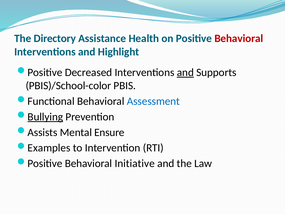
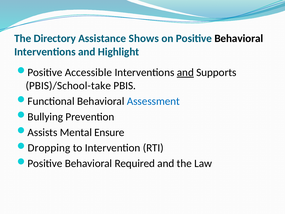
Health: Health -> Shows
Behavioral at (239, 38) colour: red -> black
Decreased: Decreased -> Accessible
PBIS)/School-color: PBIS)/School-color -> PBIS)/School-take
Bullying underline: present -> none
Examples: Examples -> Dropping
Initiative: Initiative -> Required
